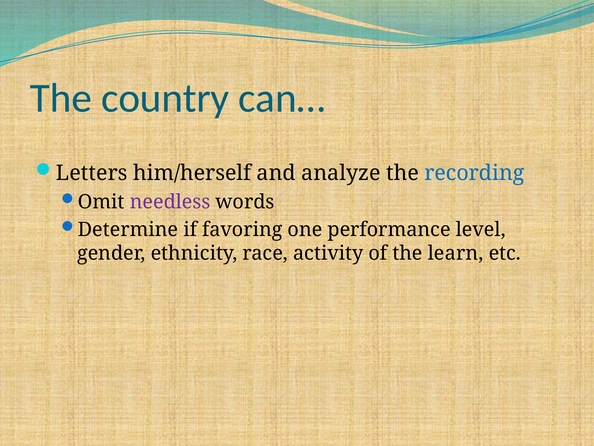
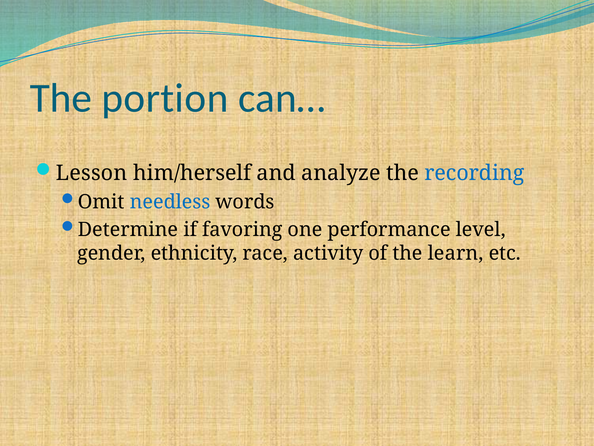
country: country -> portion
Letters: Letters -> Lesson
needless colour: purple -> blue
